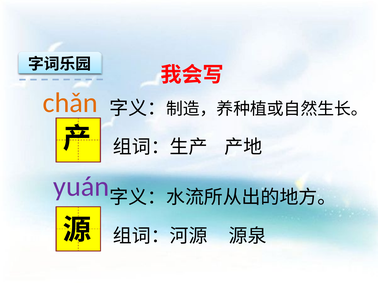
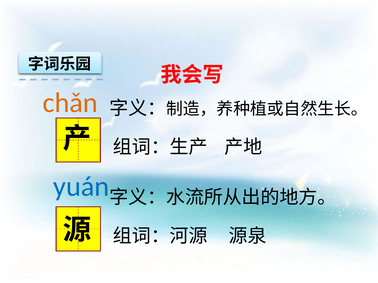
yuán colour: purple -> blue
